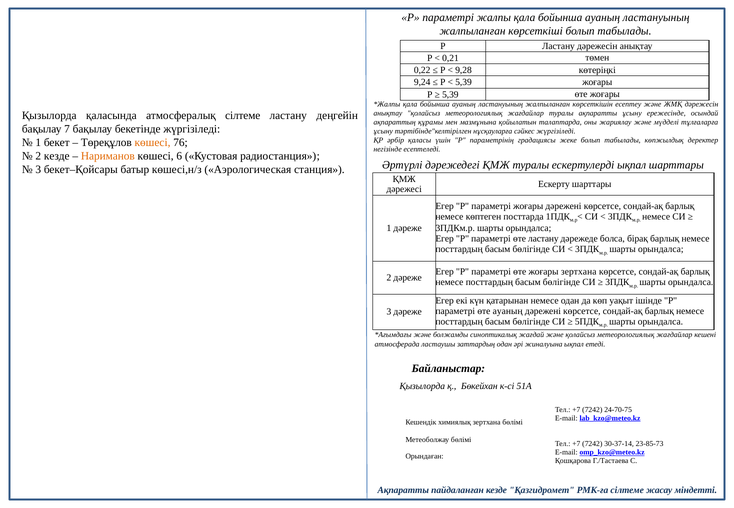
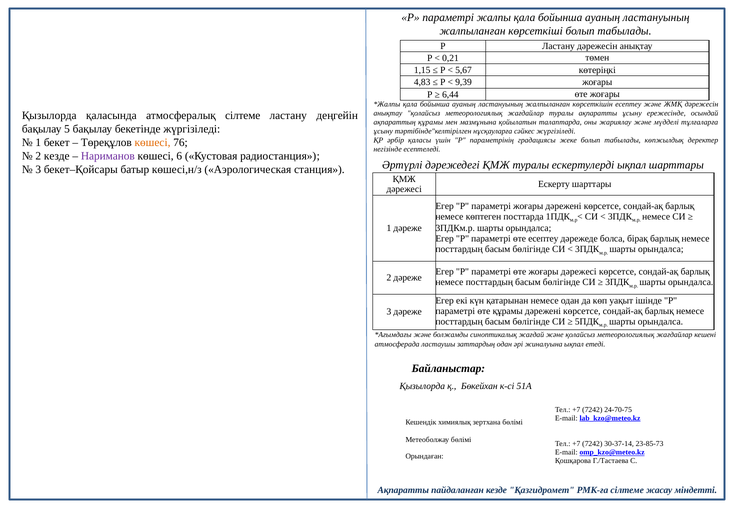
0,22: 0,22 -> 1,15
9,28: 9,28 -> 5,67
9,24: 9,24 -> 4,83
5,39 at (464, 82): 5,39 -> 9,39
5,39 at (450, 95): 5,39 -> 6,44
7: 7 -> 5
Нариманов colour: orange -> purple
өте ластану: ластану -> есептеу
жоғары зертхана: зертхана -> дәрежесі
өте ауаның: ауаның -> құрамы
